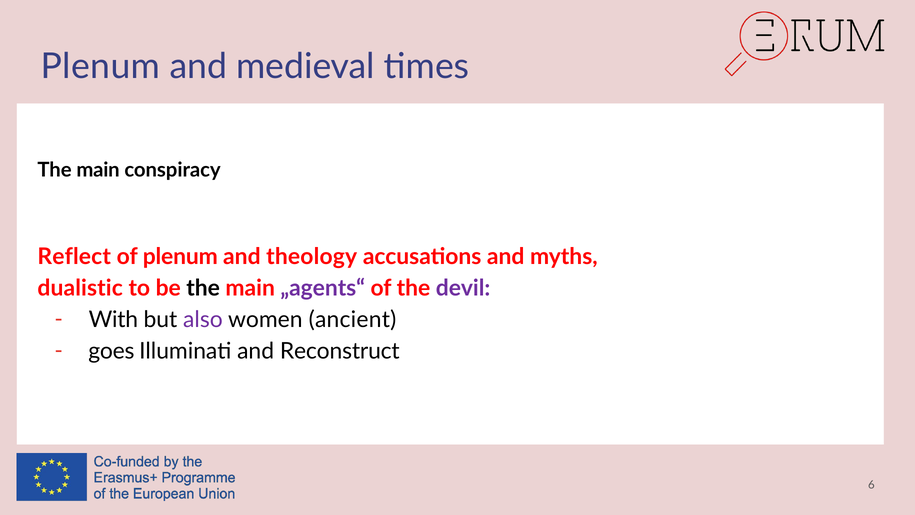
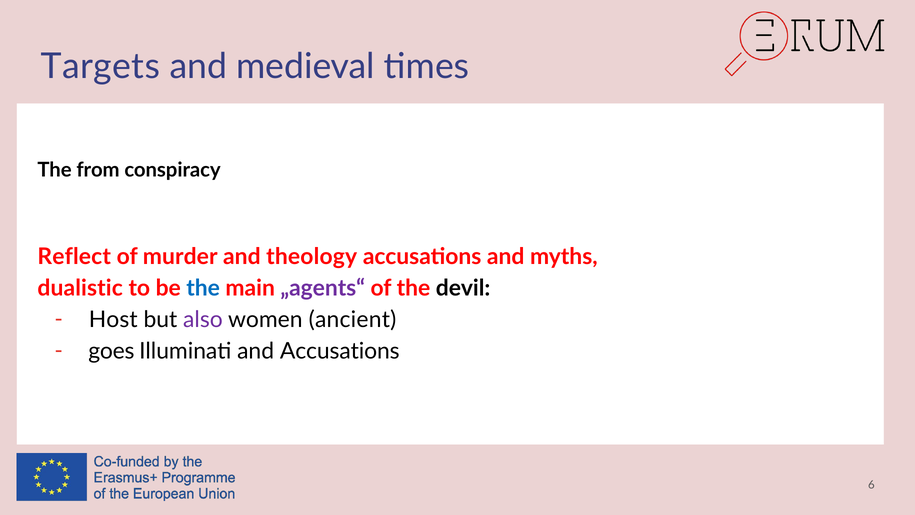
Plenum at (100, 67): Plenum -> Targets
main at (98, 170): main -> from
of plenum: plenum -> murder
the at (203, 288) colour: black -> blue
devil colour: purple -> black
With: With -> Host
and Reconstruct: Reconstruct -> Accusations
